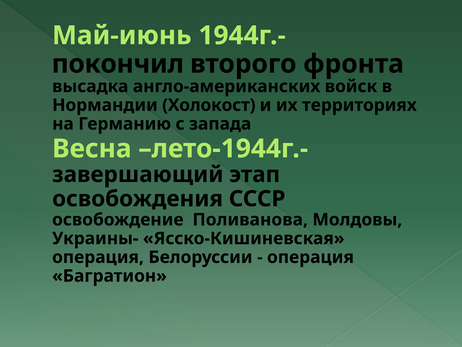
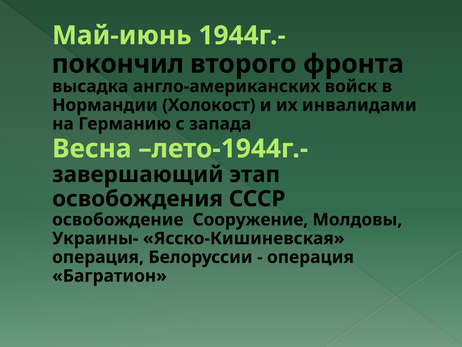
территориях: территориях -> инвалидами
Поливанова: Поливанова -> Сооружение
